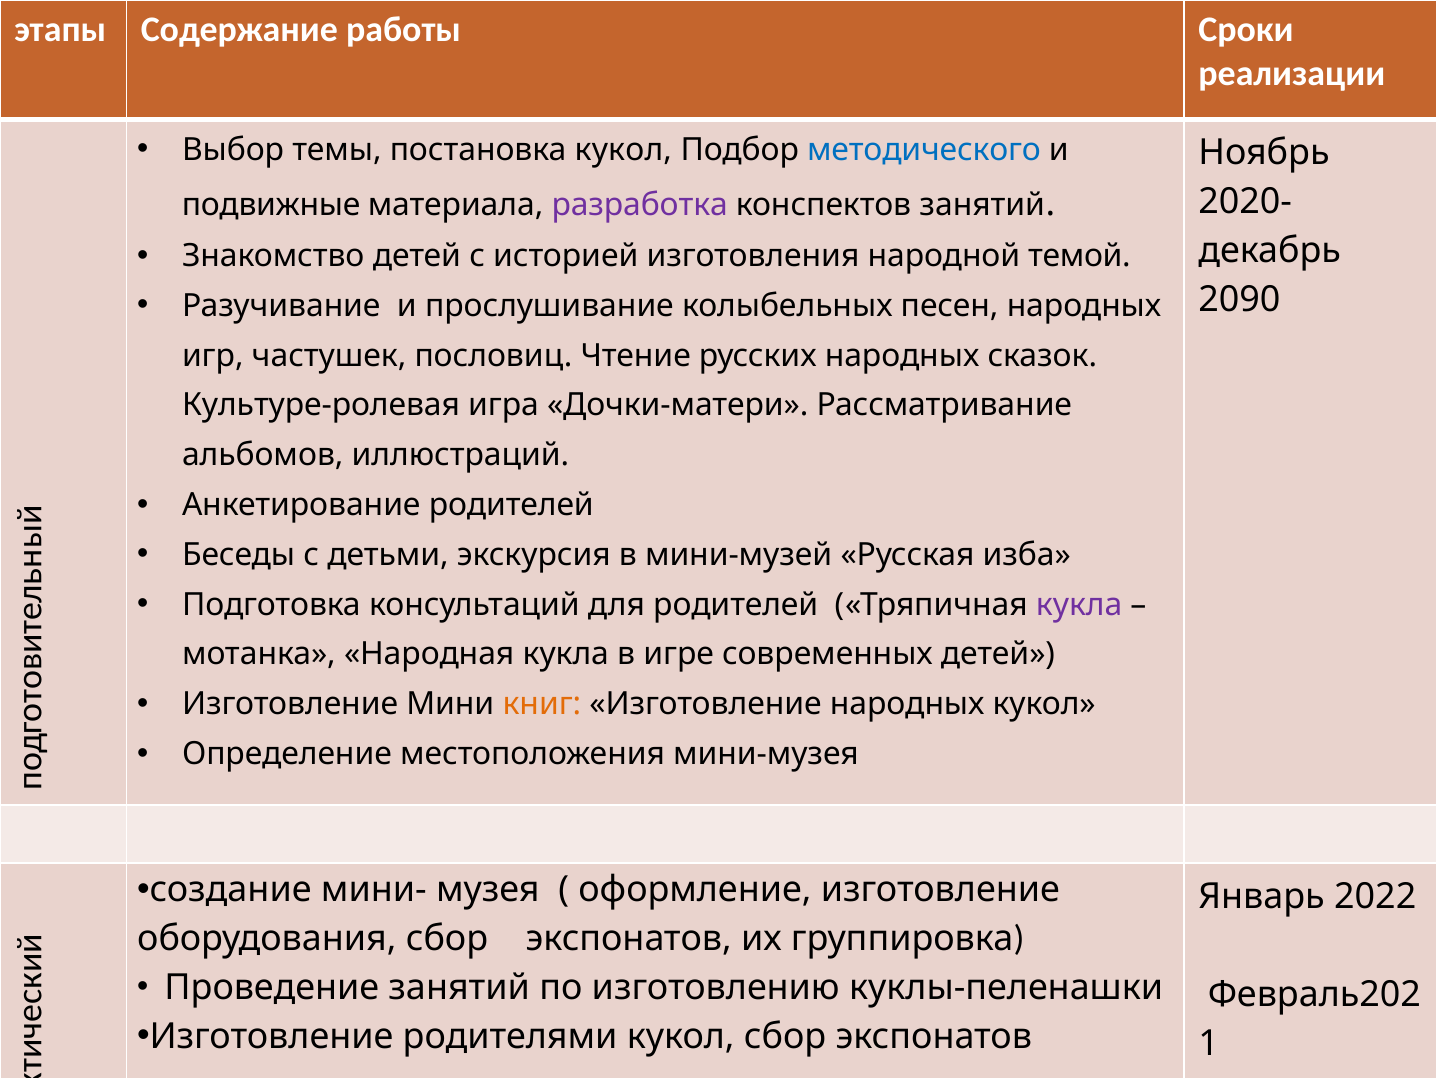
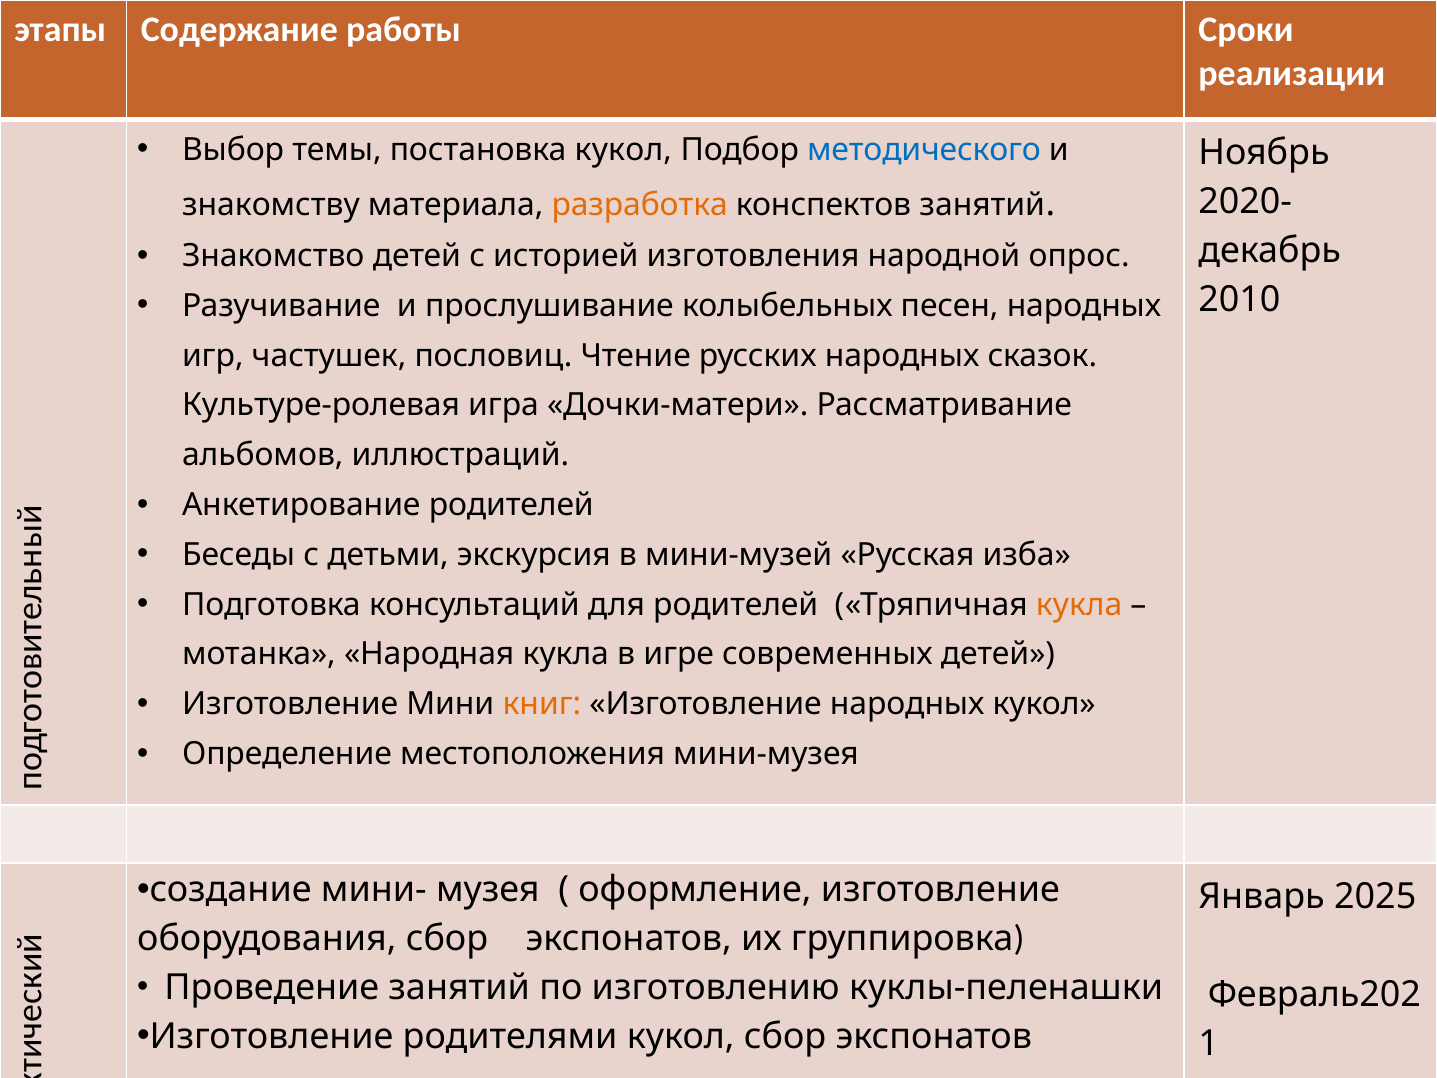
подвижные: подвижные -> знакомству
разработка colour: purple -> orange
темой: темой -> опрос
2090: 2090 -> 2010
кукла at (1079, 604) colour: purple -> orange
2022: 2022 -> 2025
